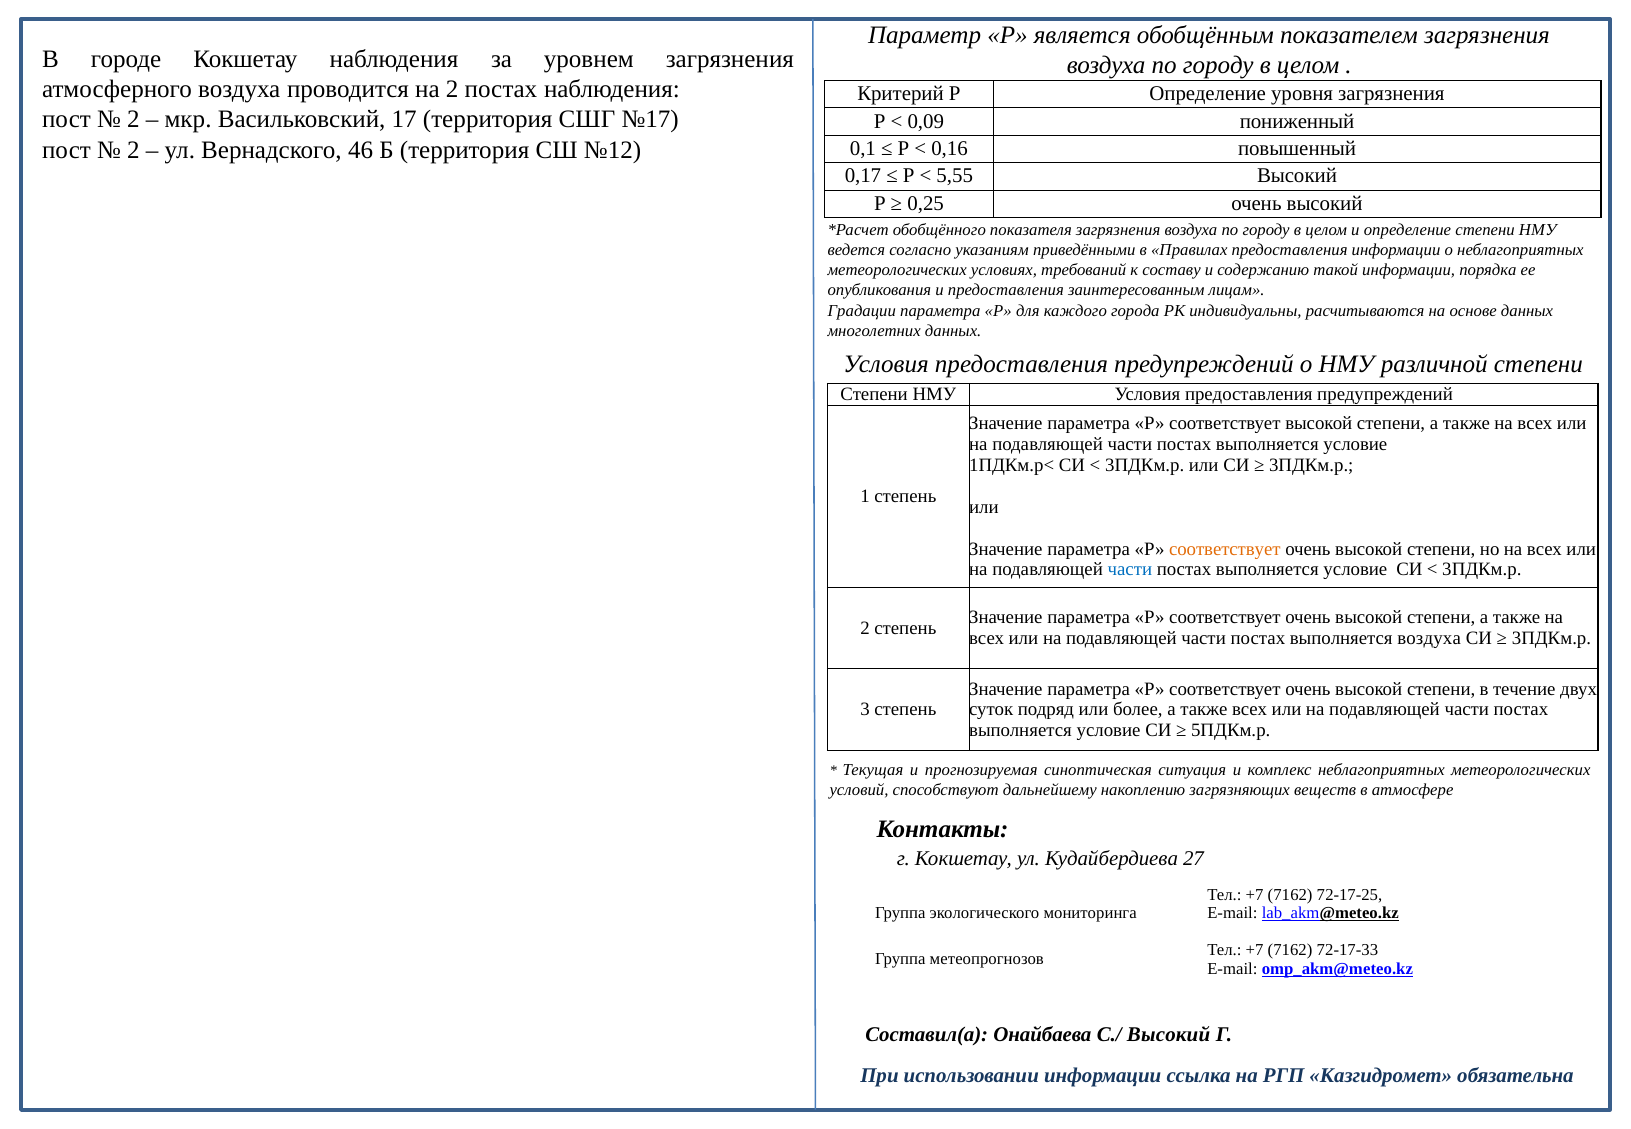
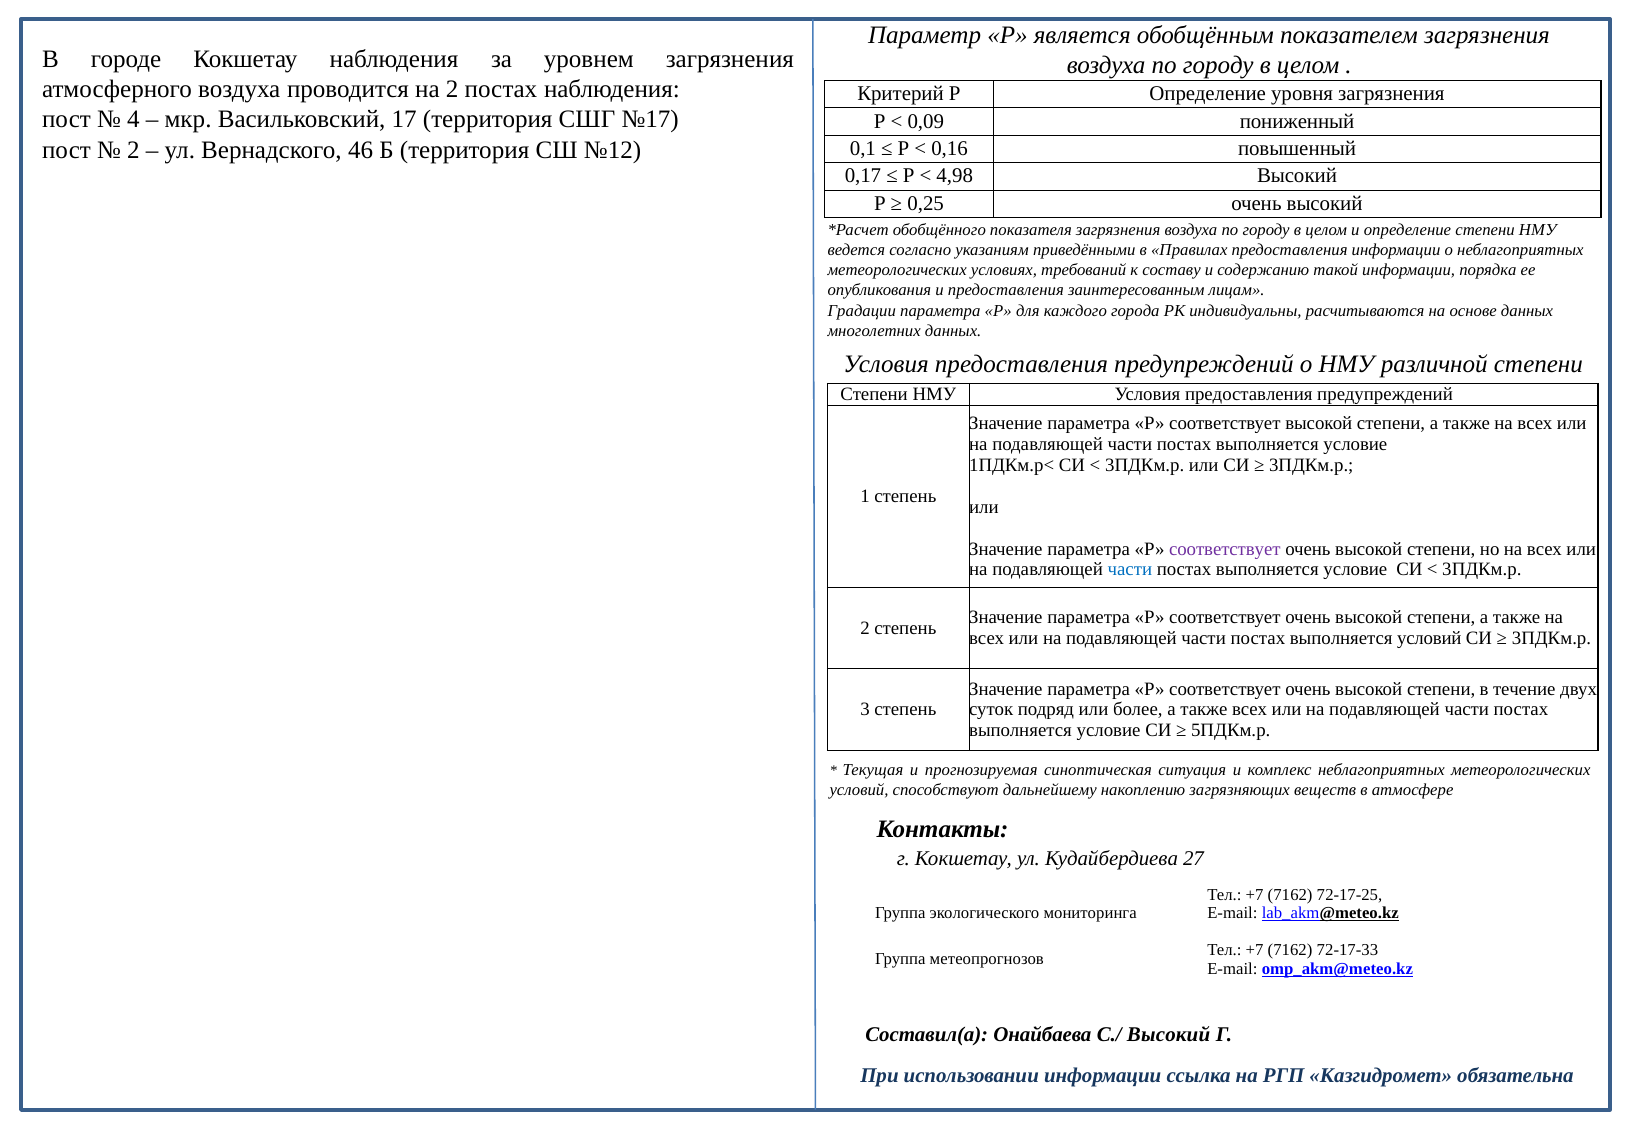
2 at (133, 120): 2 -> 4
5,55: 5,55 -> 4,98
соответствует at (1225, 549) colour: orange -> purple
выполняется воздуха: воздуха -> условий
